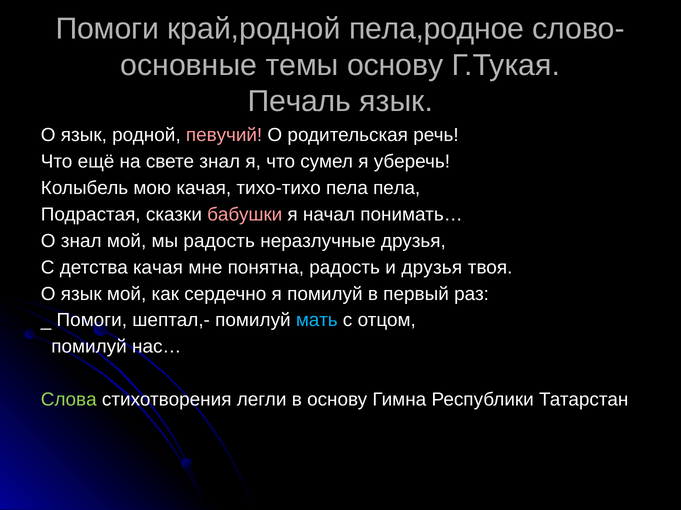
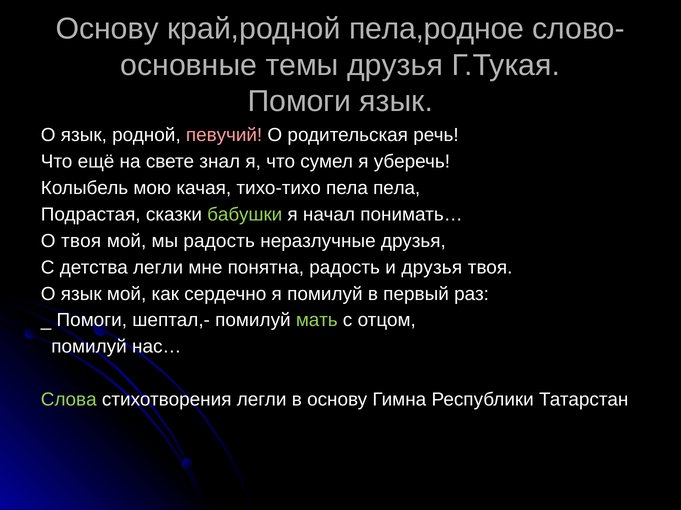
Помоги at (107, 29): Помоги -> Основу
темы основу: основу -> друзья
Печаль at (299, 102): Печаль -> Помоги
бабушки colour: pink -> light green
О знал: знал -> твоя
детства качая: качая -> легли
мать colour: light blue -> light green
